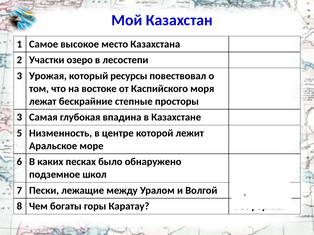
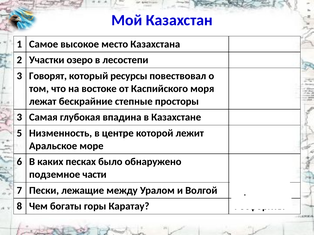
Урожая: Урожая -> Говорят
школ: школ -> части
